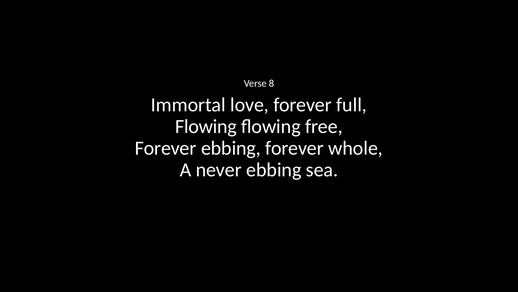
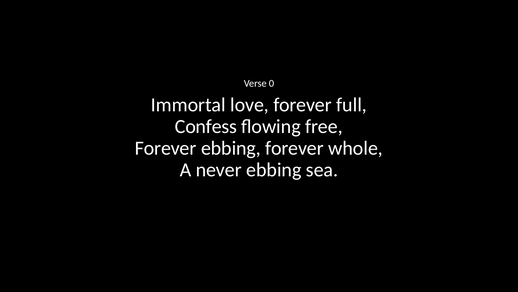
8: 8 -> 0
Flowing at (206, 126): Flowing -> Confess
